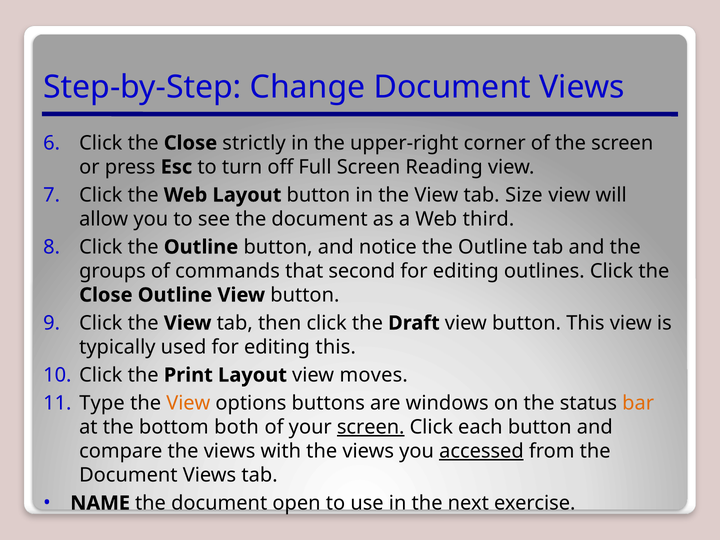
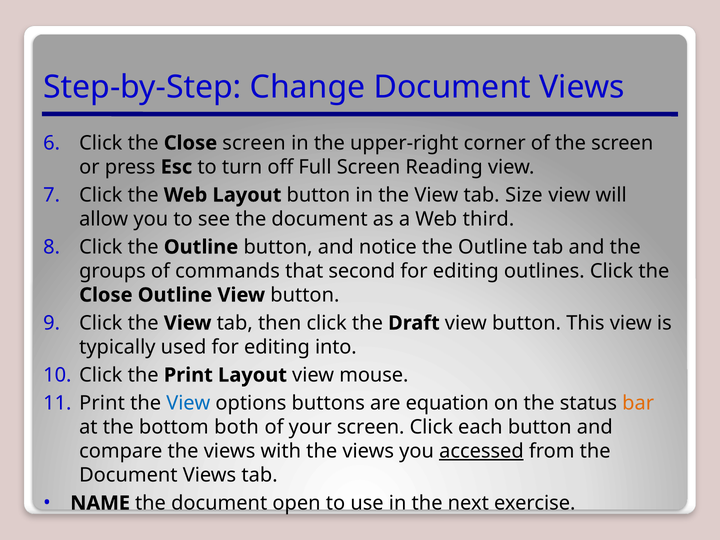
Close strictly: strictly -> screen
editing this: this -> into
moves: moves -> mouse
Type at (102, 403): Type -> Print
View at (188, 403) colour: orange -> blue
windows: windows -> equation
screen at (371, 427) underline: present -> none
